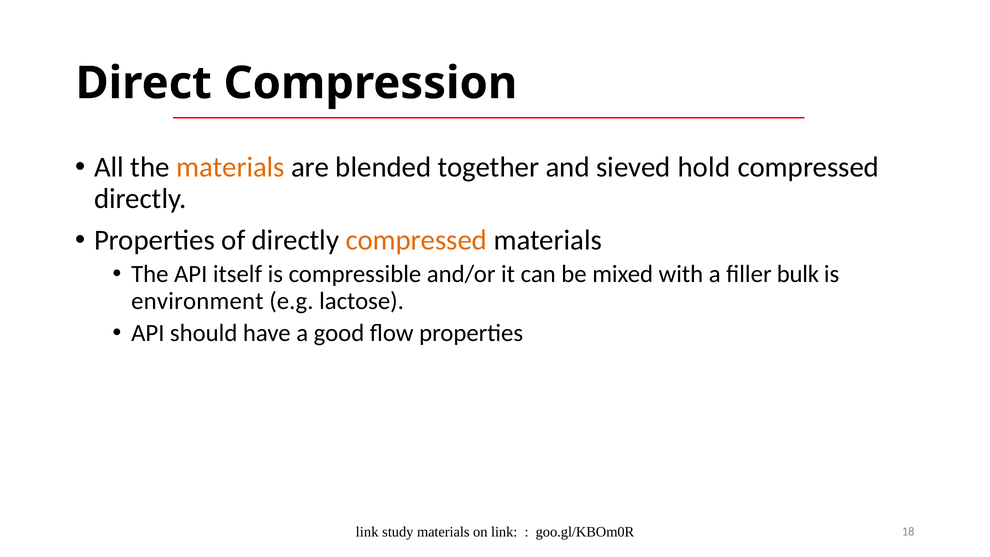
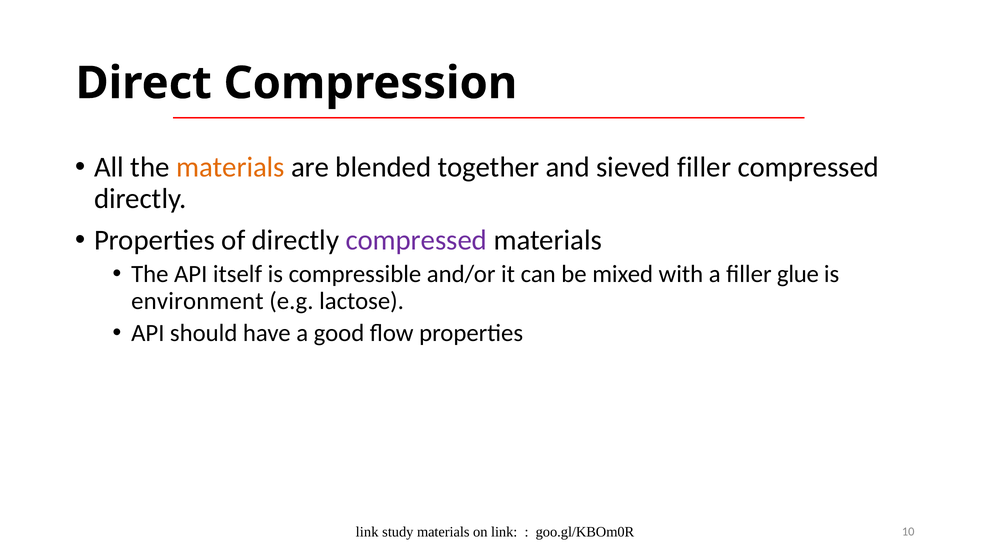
sieved hold: hold -> filler
compressed at (416, 240) colour: orange -> purple
bulk: bulk -> glue
18: 18 -> 10
